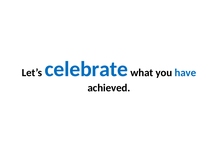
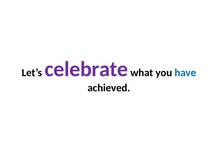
celebrate colour: blue -> purple
